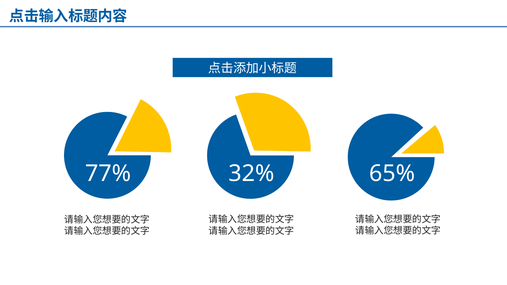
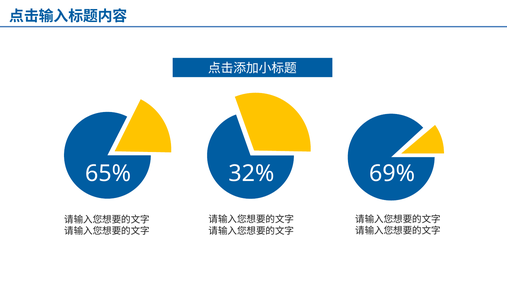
77%: 77% -> 65%
65%: 65% -> 69%
